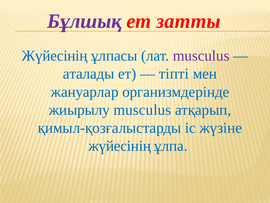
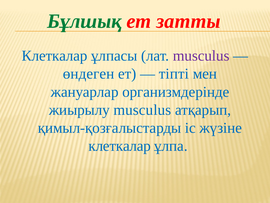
Бұлшық colour: purple -> green
Жүйесінің at (55, 56): Жүйесінің -> Клеткалар
аталады: аталады -> өндеген
жүйесінің at (120, 146): жүйесінің -> клеткалар
